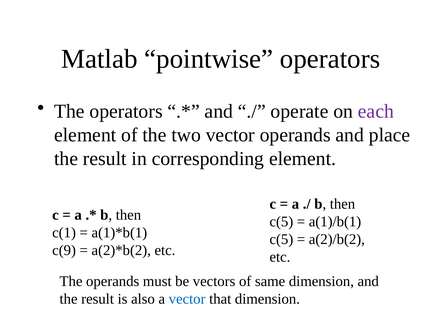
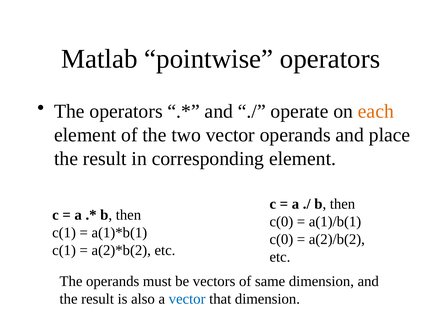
each colour: purple -> orange
c(5 at (281, 221): c(5 -> c(0
c(5 at (281, 239): c(5 -> c(0
c(9 at (64, 250): c(9 -> c(1
